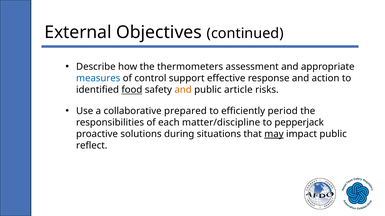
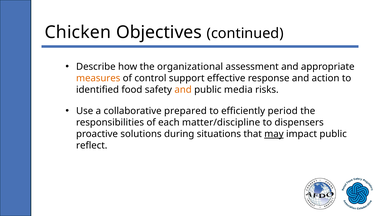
External: External -> Chicken
thermometers: thermometers -> organizational
measures colour: blue -> orange
food underline: present -> none
article: article -> media
pepperjack: pepperjack -> dispensers
